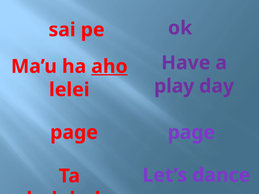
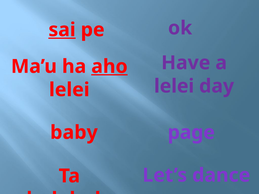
sai underline: none -> present
play at (174, 86): play -> lelei
page at (74, 133): page -> baby
